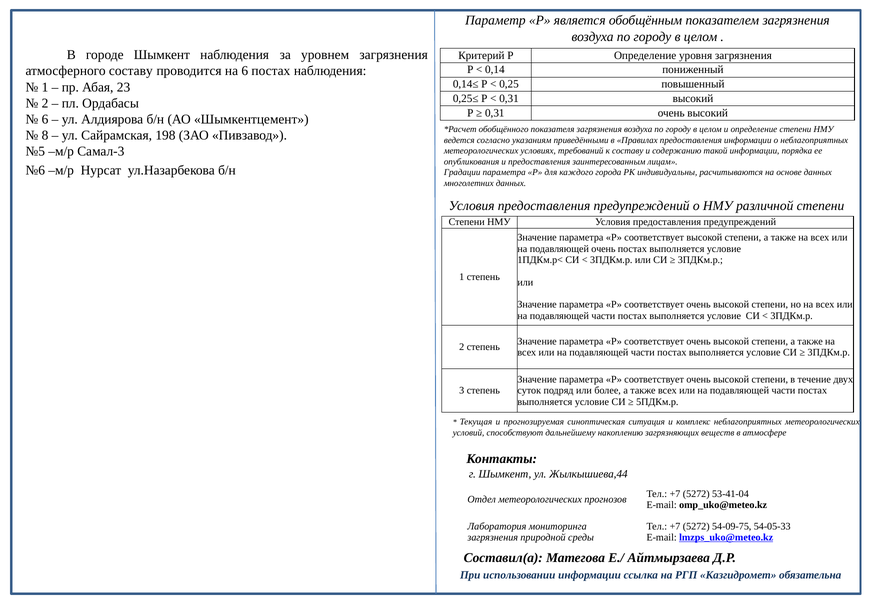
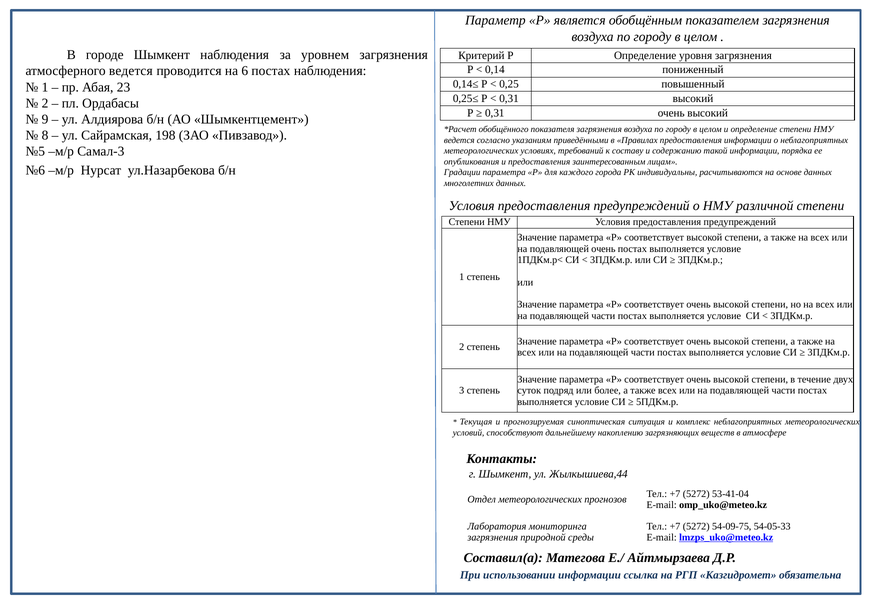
атмосферного составу: составу -> ведется
6 at (45, 119): 6 -> 9
